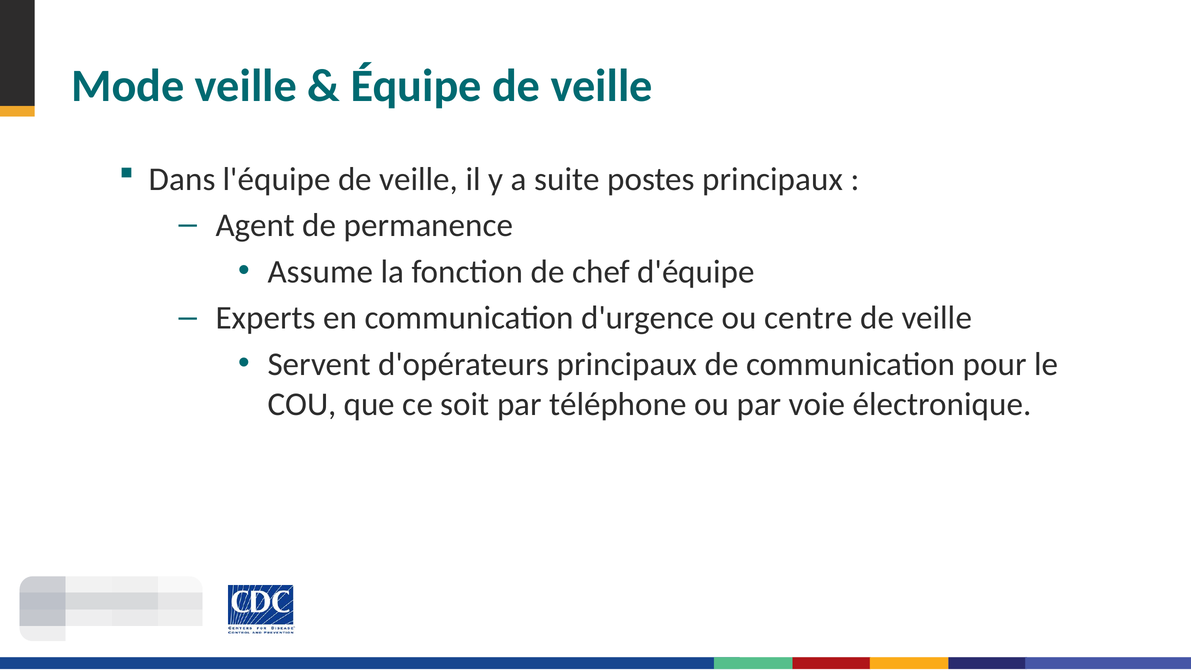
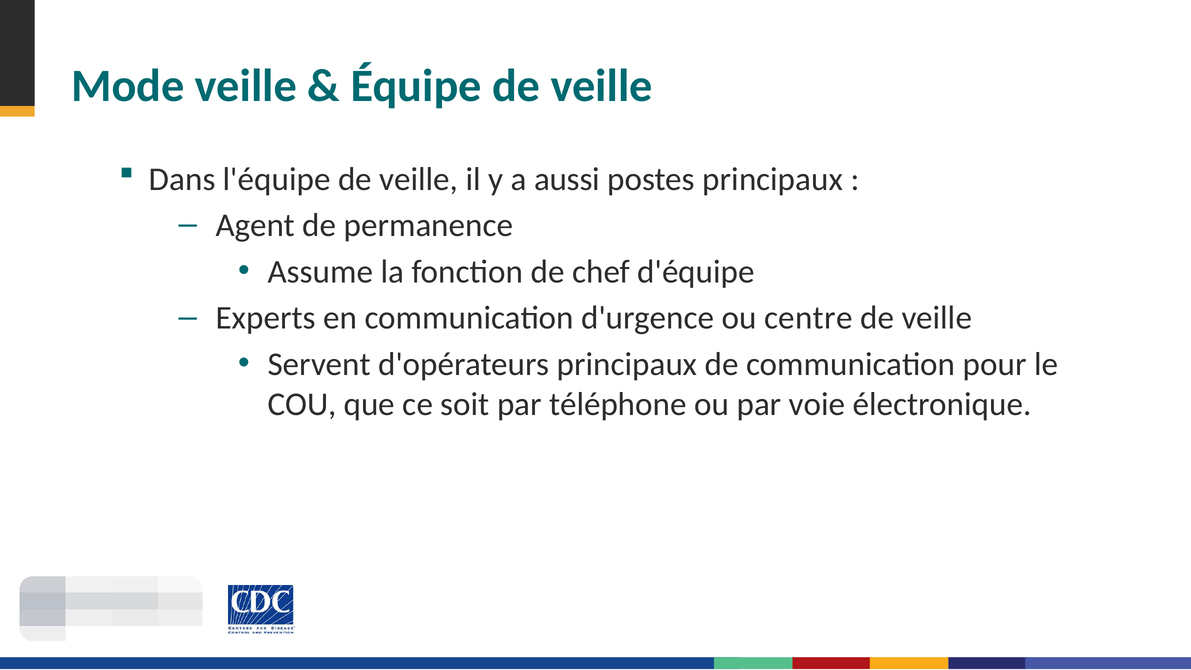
suite: suite -> aussi
